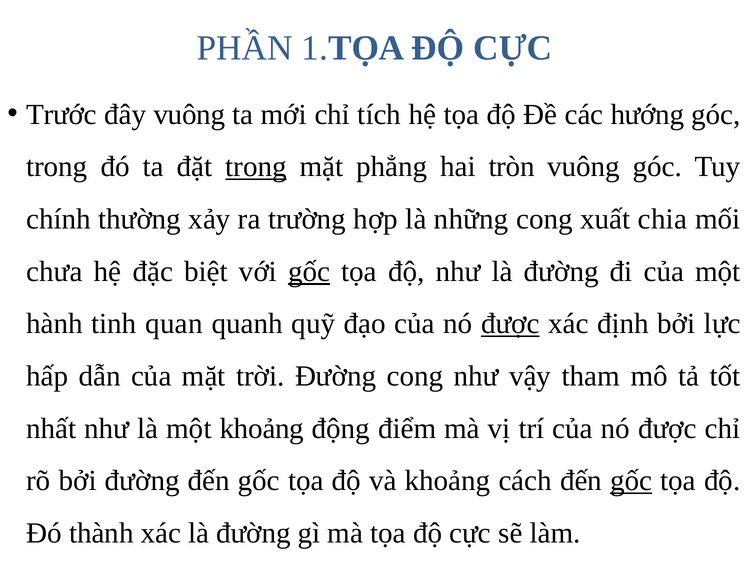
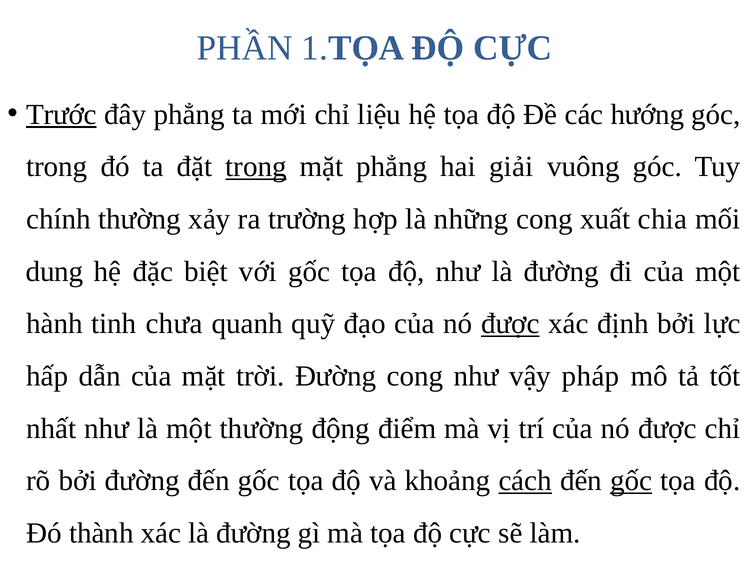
Trước underline: none -> present
đây vuông: vuông -> phẳng
tích: tích -> liệu
tròn: tròn -> giải
chưa: chưa -> dung
gốc at (309, 271) underline: present -> none
quan: quan -> chưa
tham: tham -> pháp
một khoảng: khoảng -> thường
cách underline: none -> present
